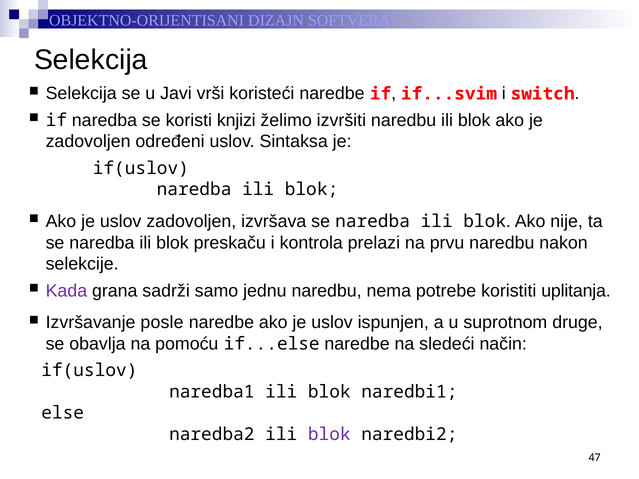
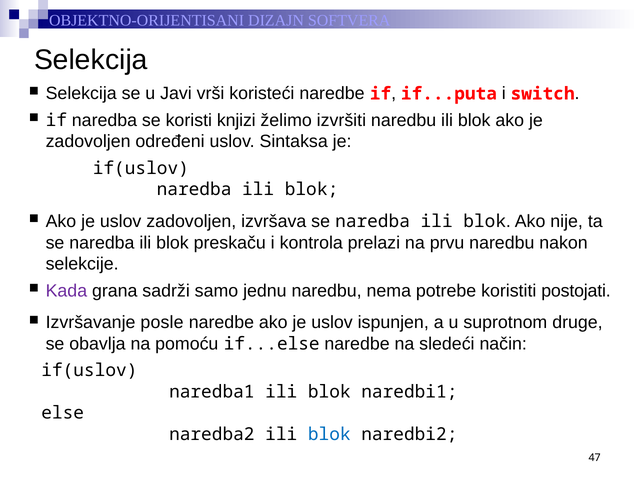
if...svim: if...svim -> if...puta
uplitanja: uplitanja -> postojati
blok at (329, 435) colour: purple -> blue
